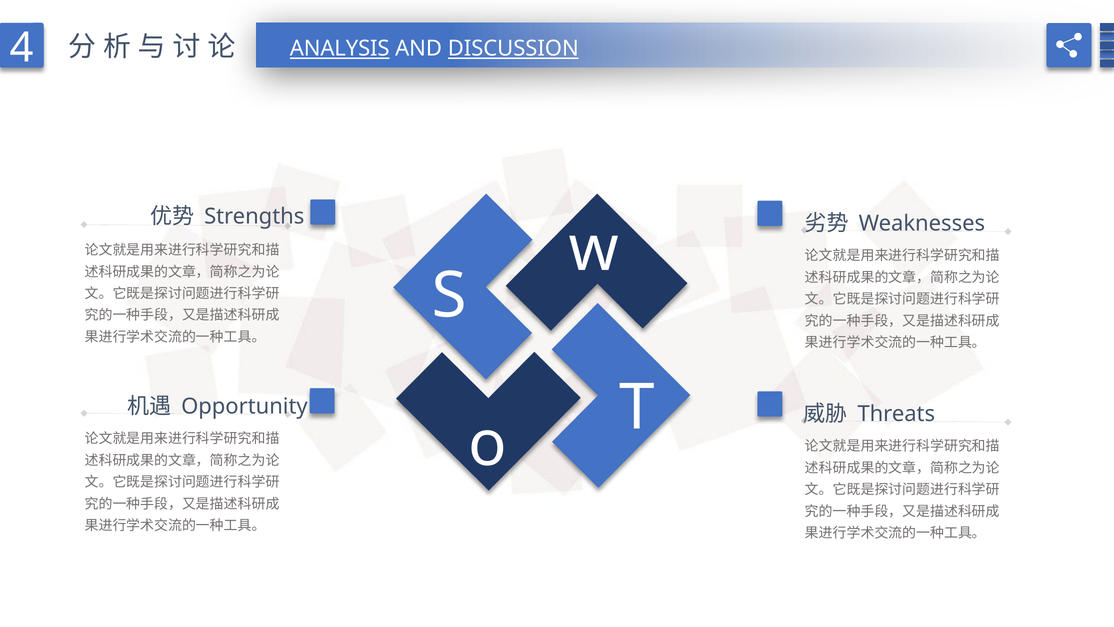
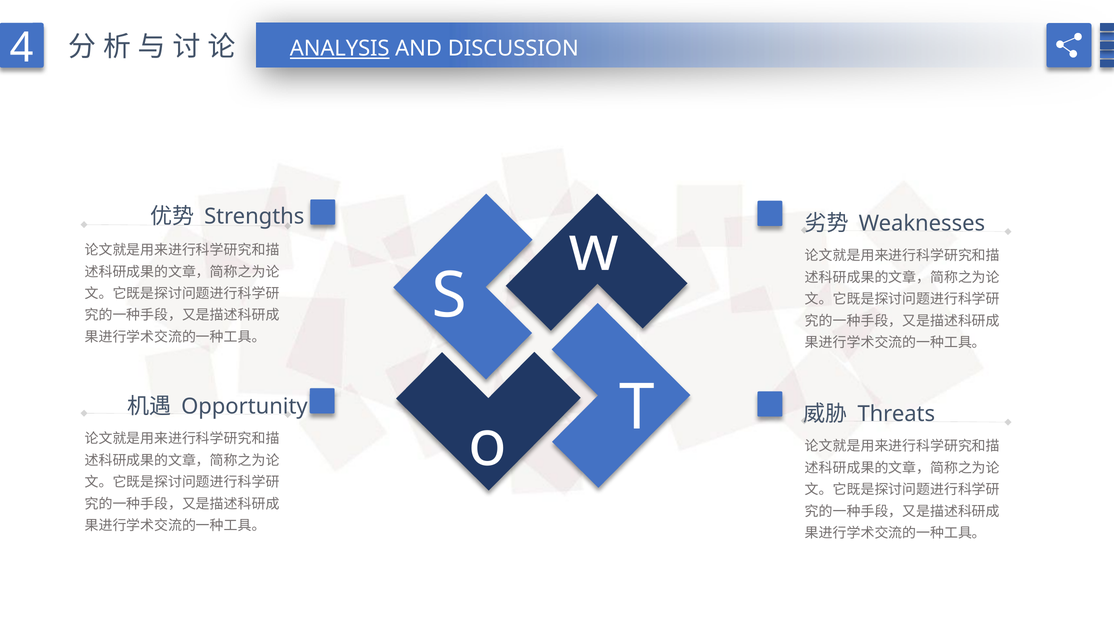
DISCUSSION underline: present -> none
